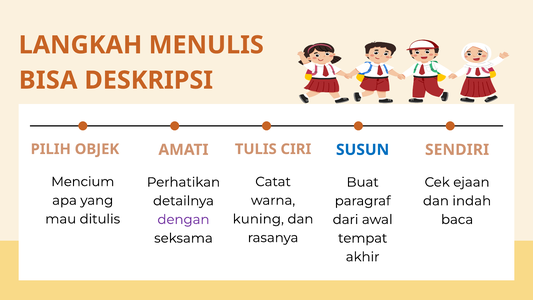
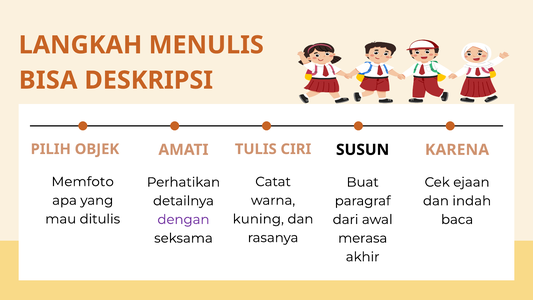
SUSUN colour: blue -> black
SENDIRI: SENDIRI -> KARENA
Mencium: Mencium -> Memfoto
tempat: tempat -> merasa
